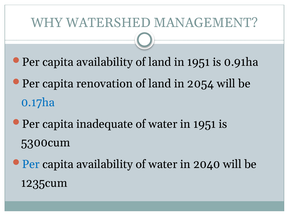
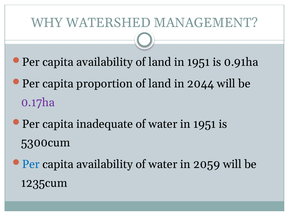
renovation: renovation -> proportion
2054: 2054 -> 2044
0.17ha colour: blue -> purple
2040: 2040 -> 2059
